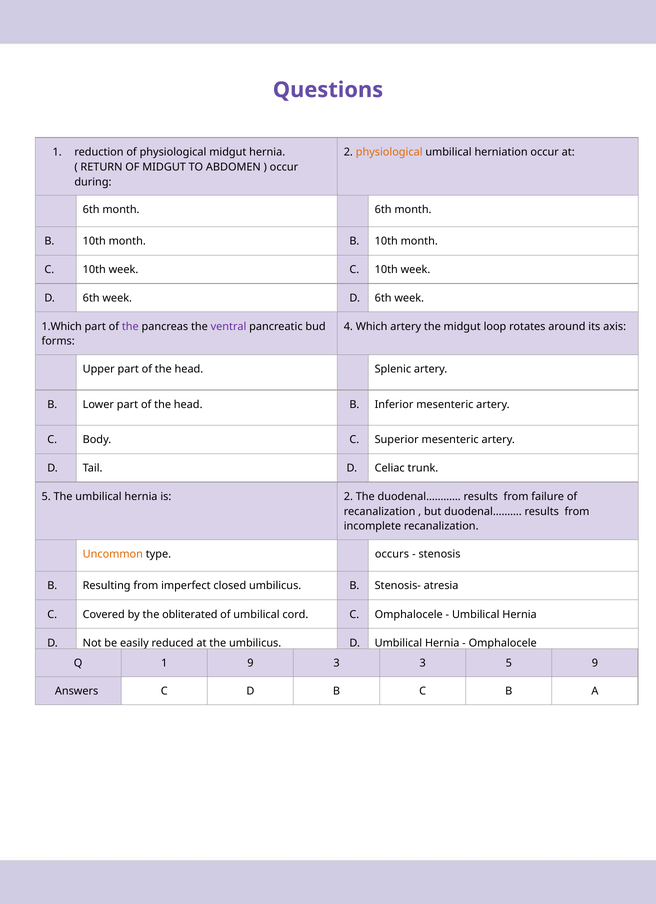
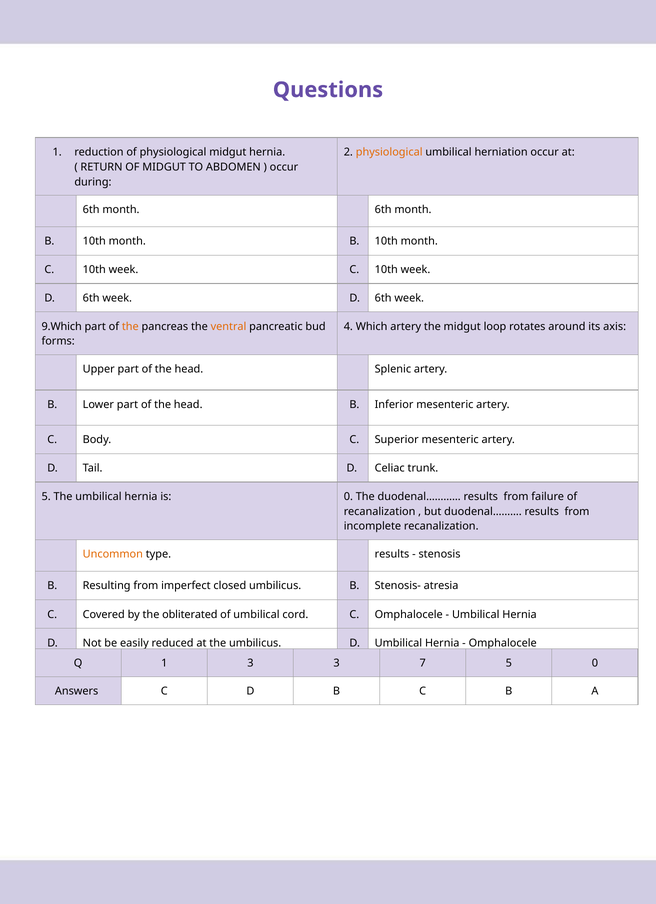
1.Which: 1.Which -> 9.Which
the at (130, 326) colour: purple -> orange
ventral colour: purple -> orange
is 2: 2 -> 0
type occurs: occurs -> results
1 9: 9 -> 3
3 3: 3 -> 7
5 9: 9 -> 0
